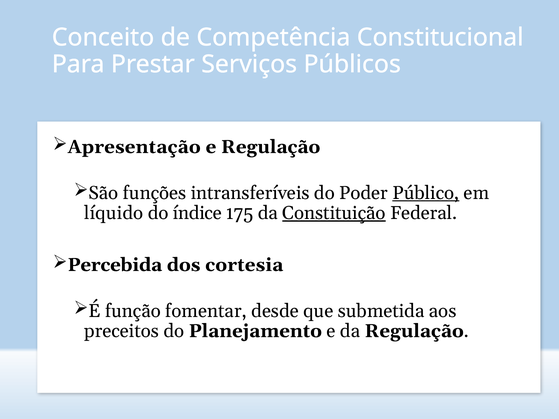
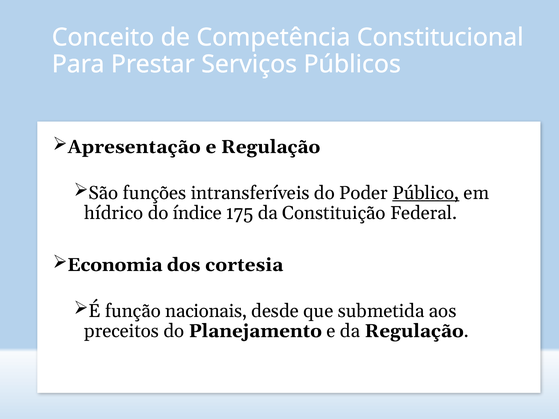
líquido: líquido -> hídrico
Constituição underline: present -> none
Percebida: Percebida -> Economia
fomentar: fomentar -> nacionais
